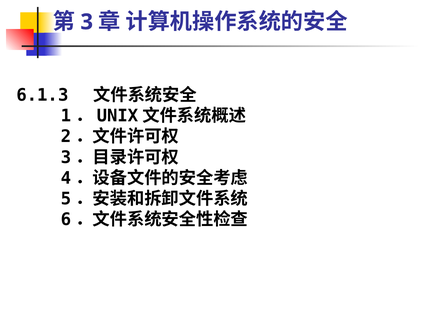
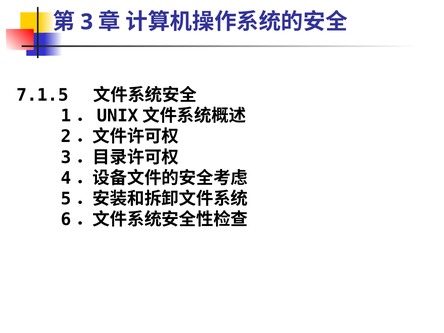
6.1.3: 6.1.3 -> 7.1.5
